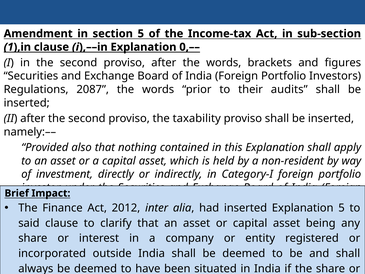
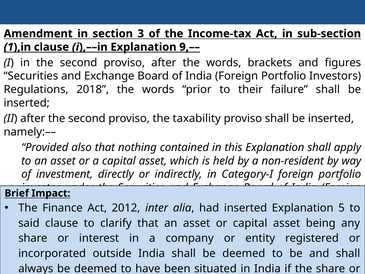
section 5: 5 -> 3
0,––: 0,–– -> 9,––
2087: 2087 -> 2018
audits: audits -> failure
